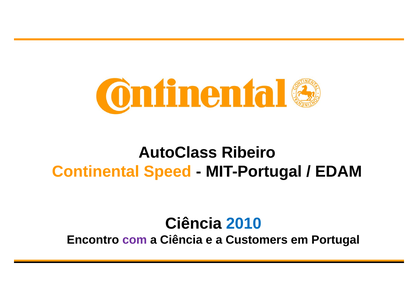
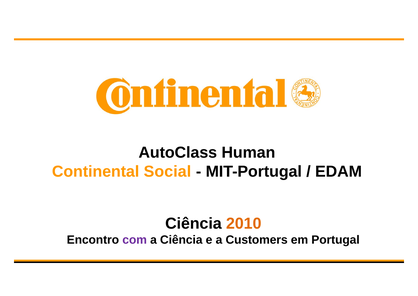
Ribeiro: Ribeiro -> Human
Speed: Speed -> Social
2010 colour: blue -> orange
